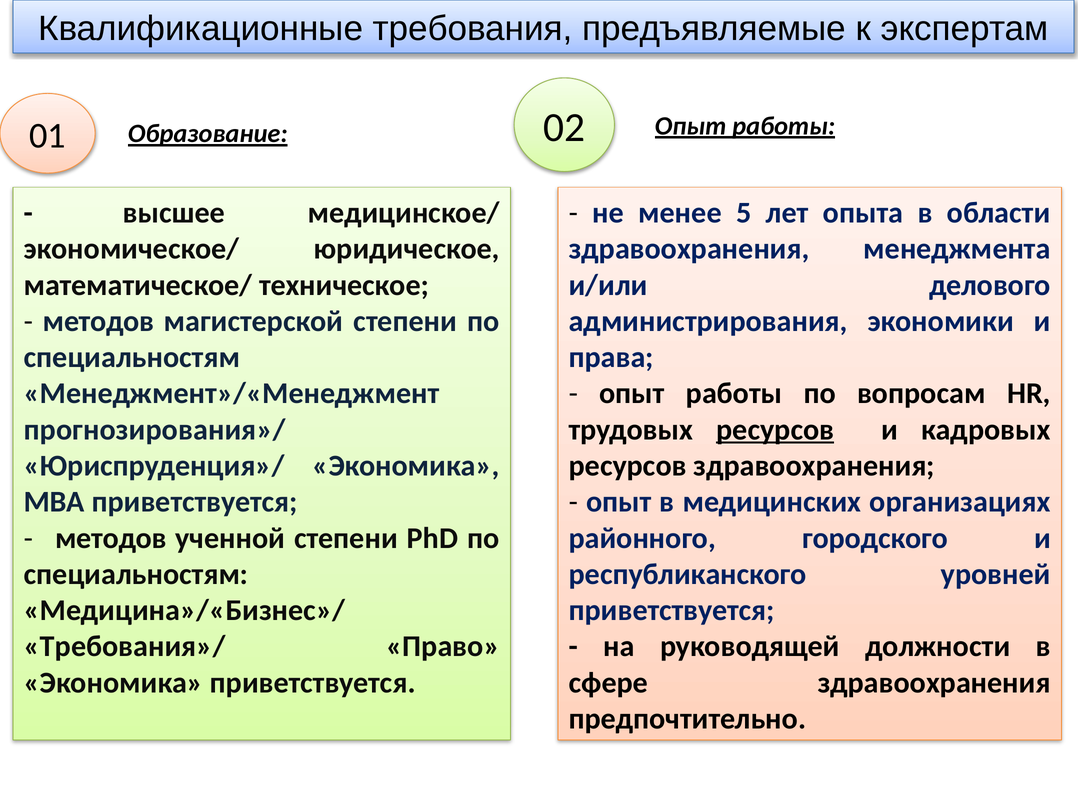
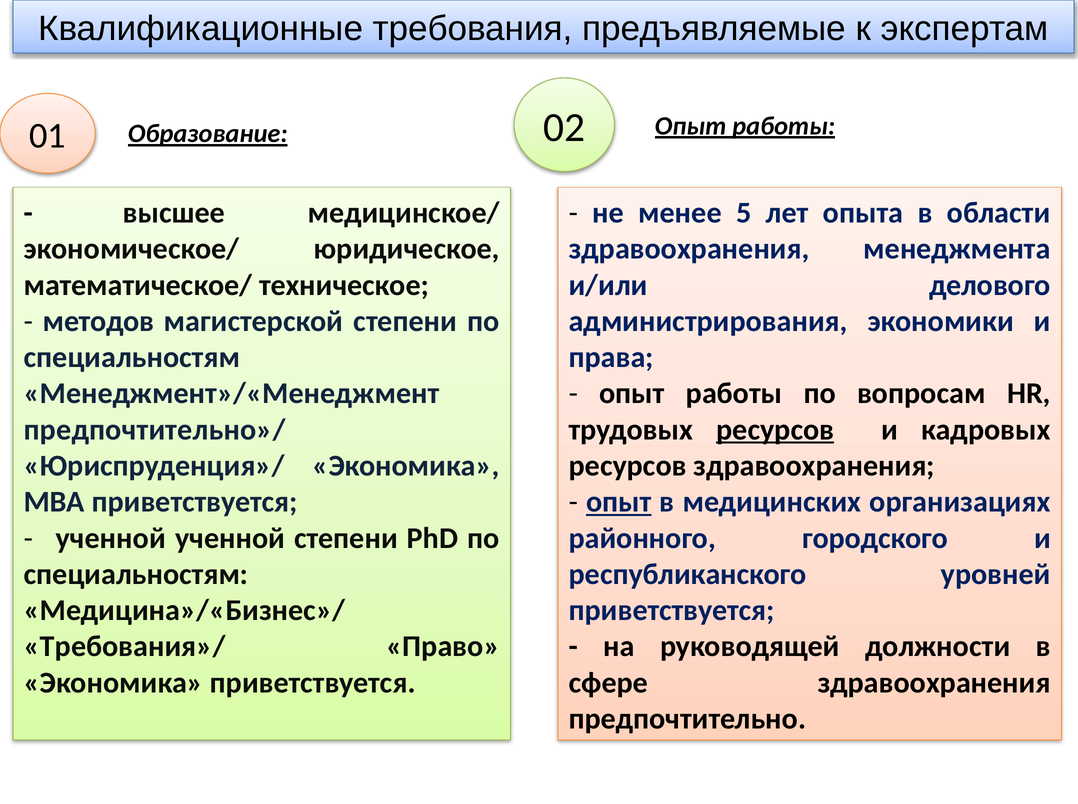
прогнозирования»/: прогнозирования»/ -> предпочтительно»/
опыт at (619, 502) underline: none -> present
методов at (111, 538): методов -> ученной
